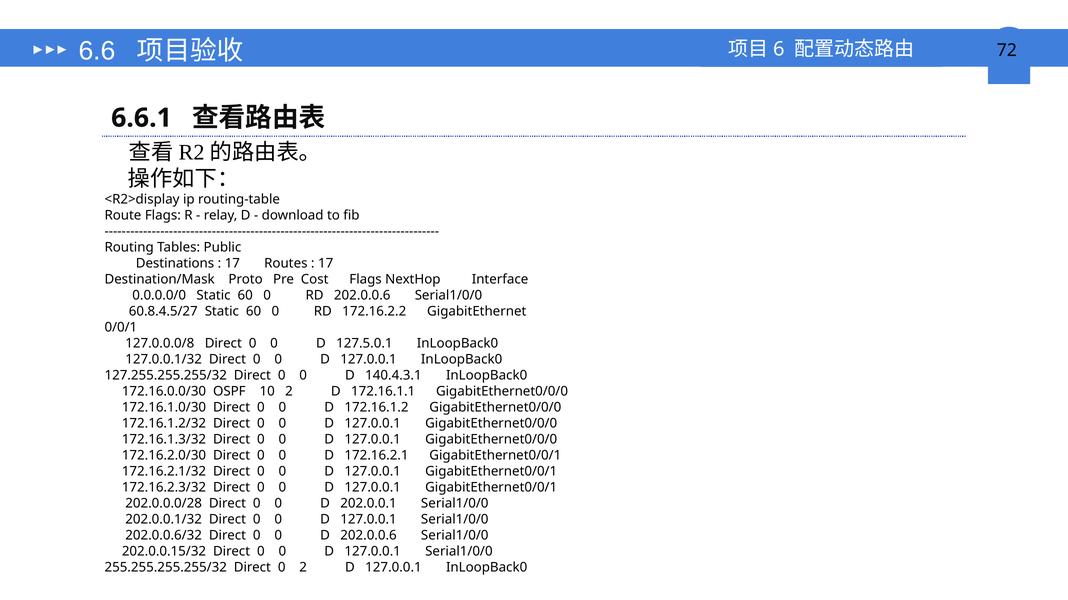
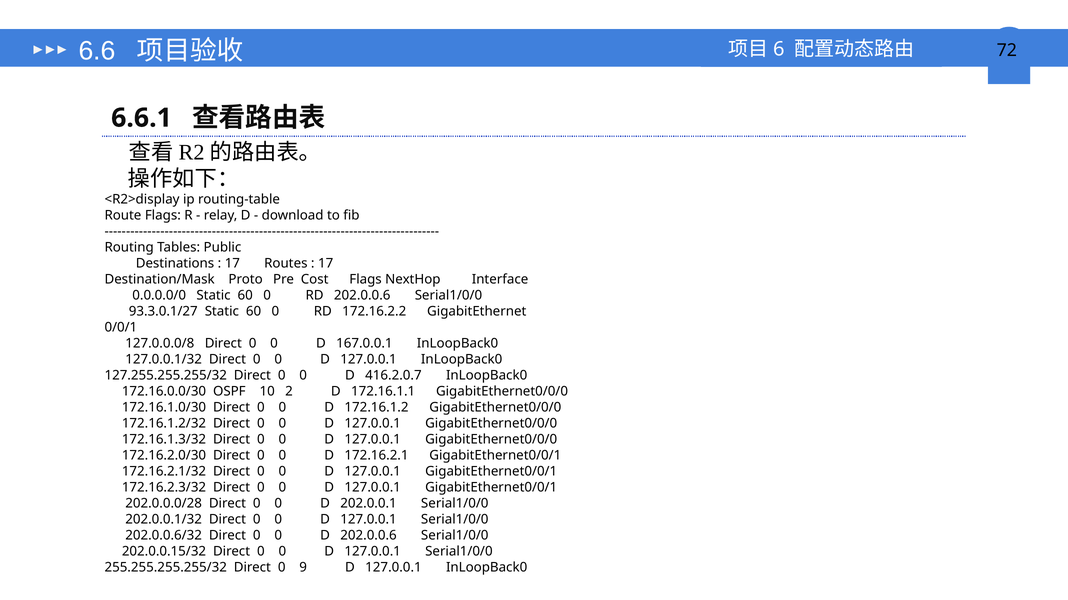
60.8.4.5/27: 60.8.4.5/27 -> 93.3.0.1/27
127.5.0.1: 127.5.0.1 -> 167.0.0.1
140.4.3.1: 140.4.3.1 -> 416.2.0.7
0 2: 2 -> 9
